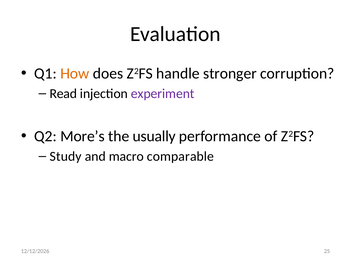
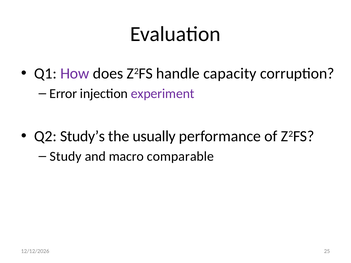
How colour: orange -> purple
stronger: stronger -> capacity
Read: Read -> Error
More’s: More’s -> Study’s
